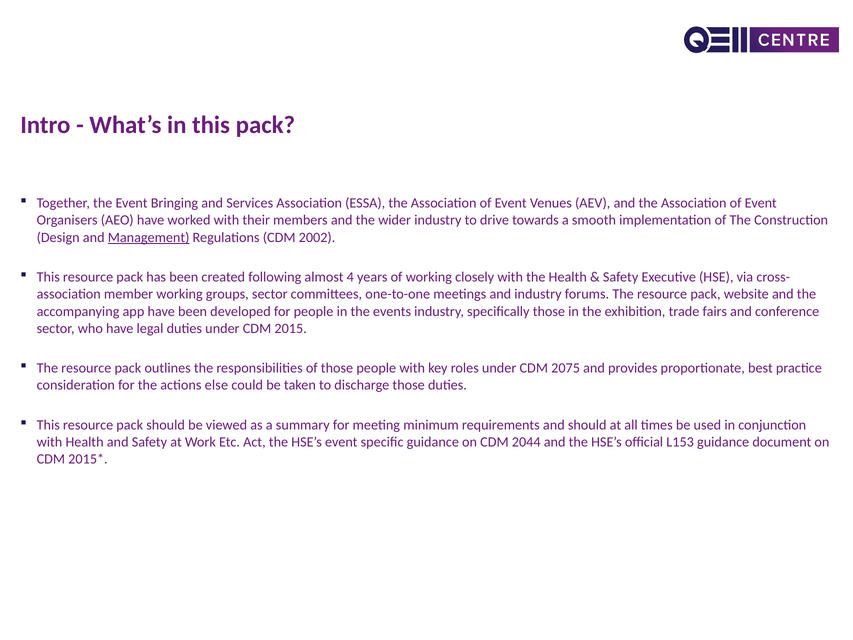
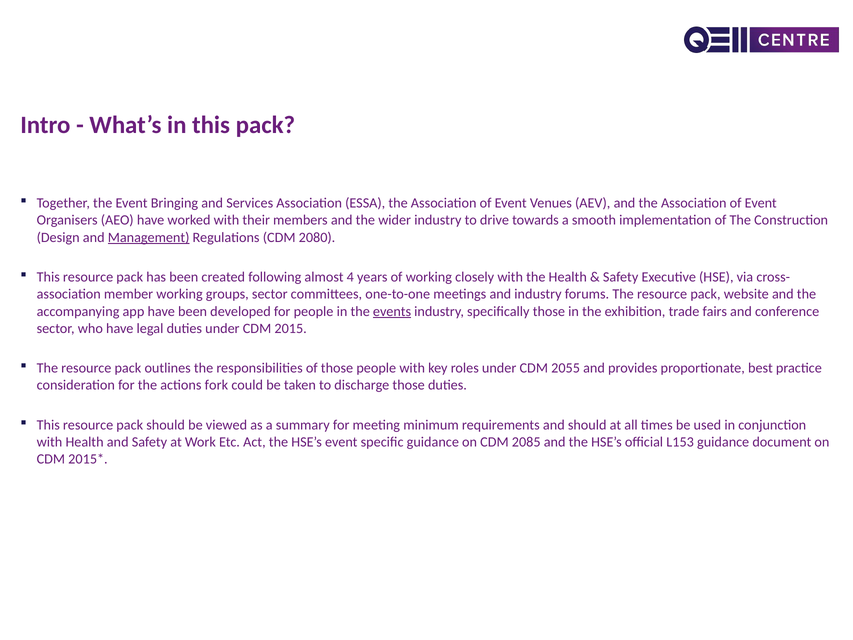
2002: 2002 -> 2080
events underline: none -> present
2075: 2075 -> 2055
else: else -> fork
2044: 2044 -> 2085
